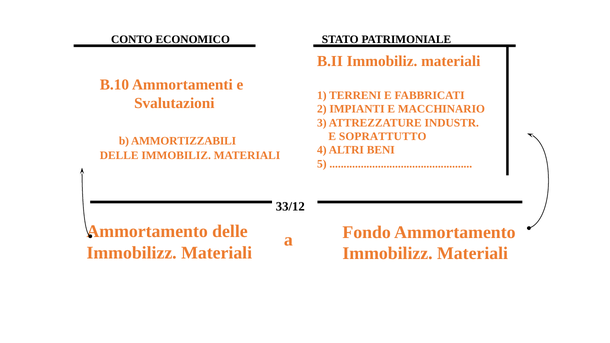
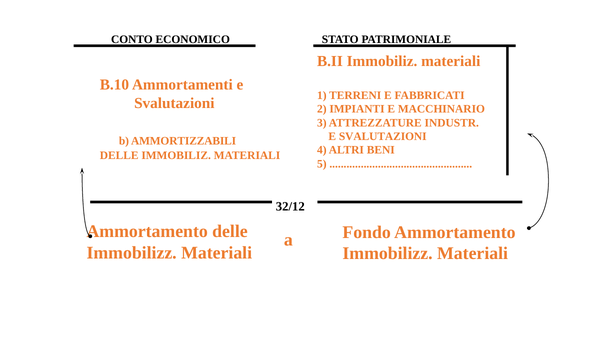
SOPRATTUTTO at (383, 137): SOPRATTUTTO -> SVALUTAZIONI
33/12: 33/12 -> 32/12
